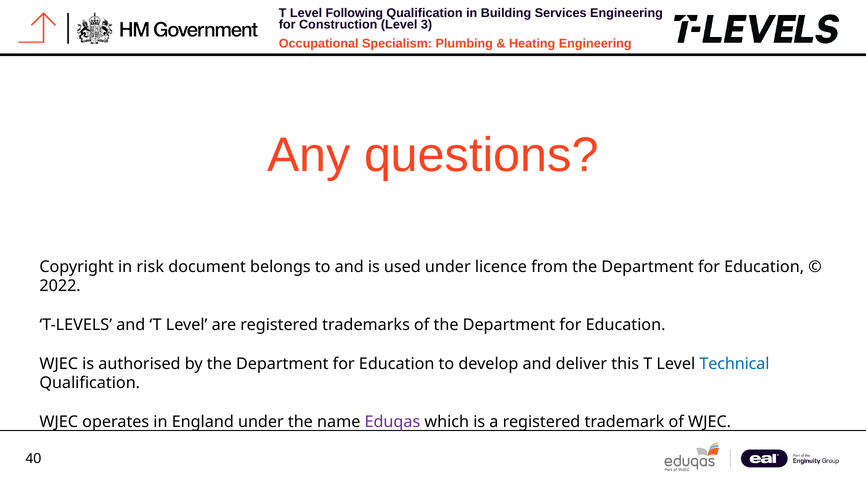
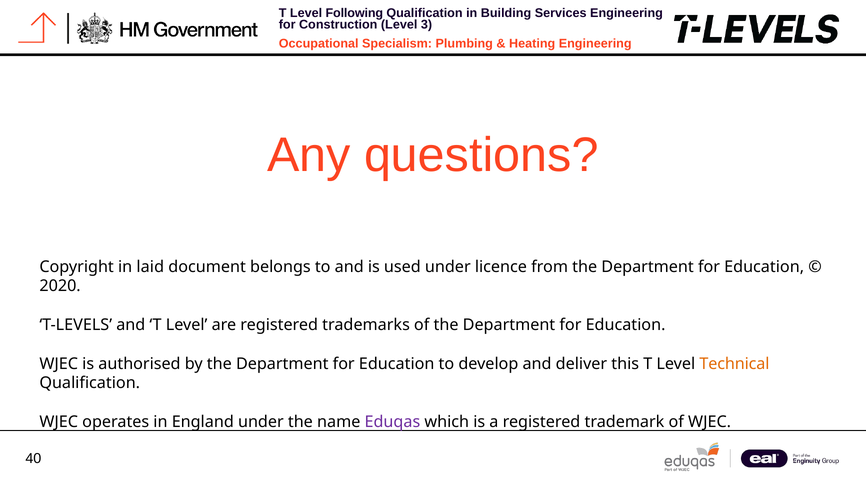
risk: risk -> laid
2022: 2022 -> 2020
Technical colour: blue -> orange
